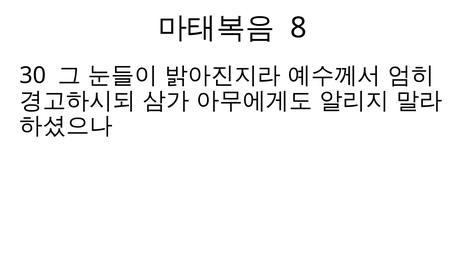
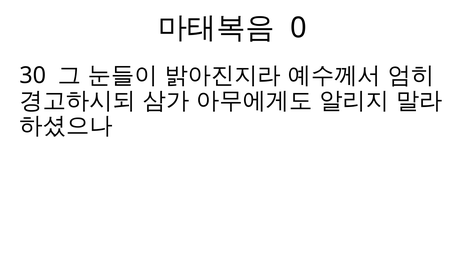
8: 8 -> 0
